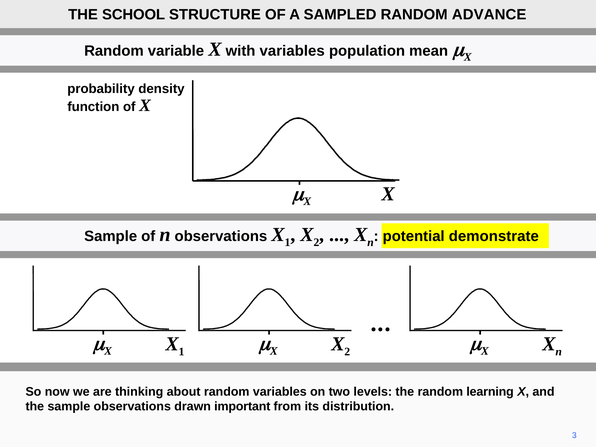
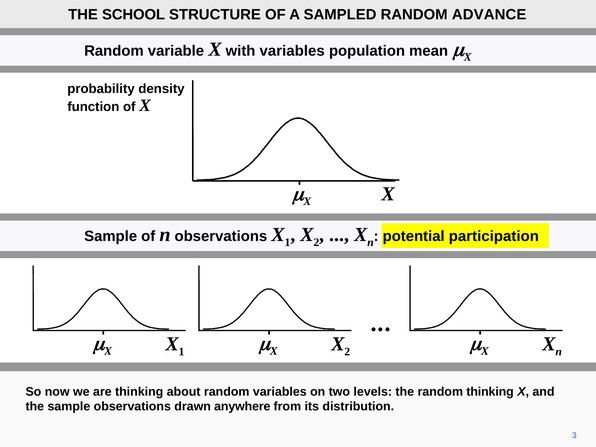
demonstrate: demonstrate -> participation
random learning: learning -> thinking
important: important -> anywhere
